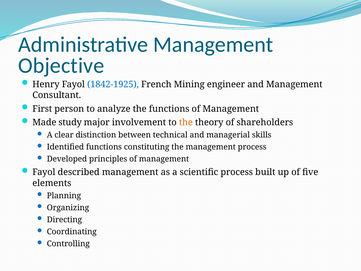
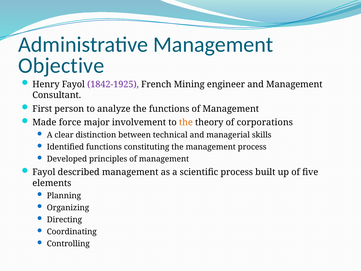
1842-1925 colour: blue -> purple
study: study -> force
shareholders: shareholders -> corporations
